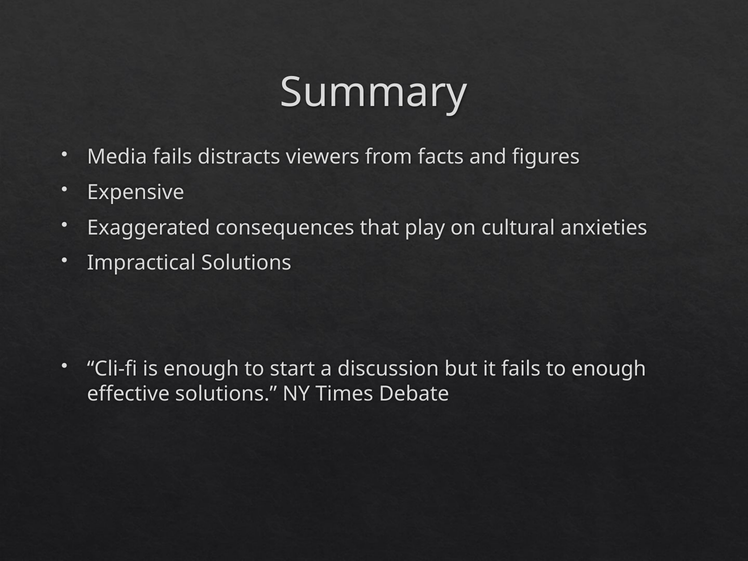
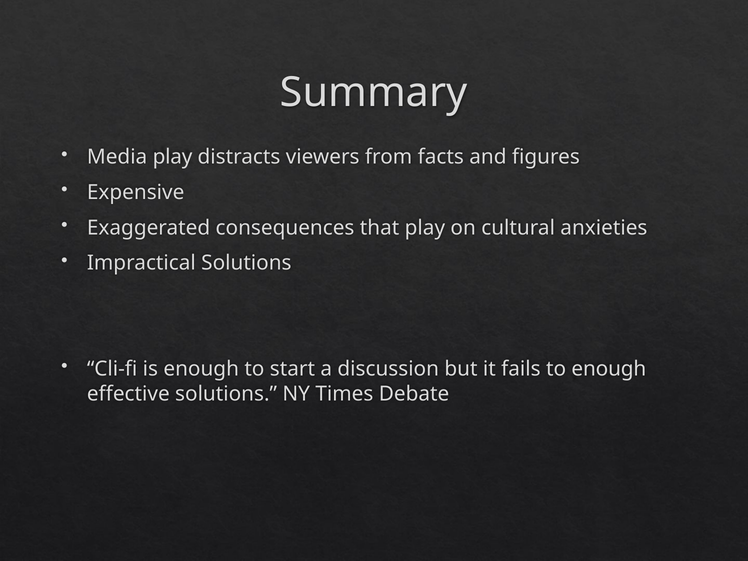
Media fails: fails -> play
